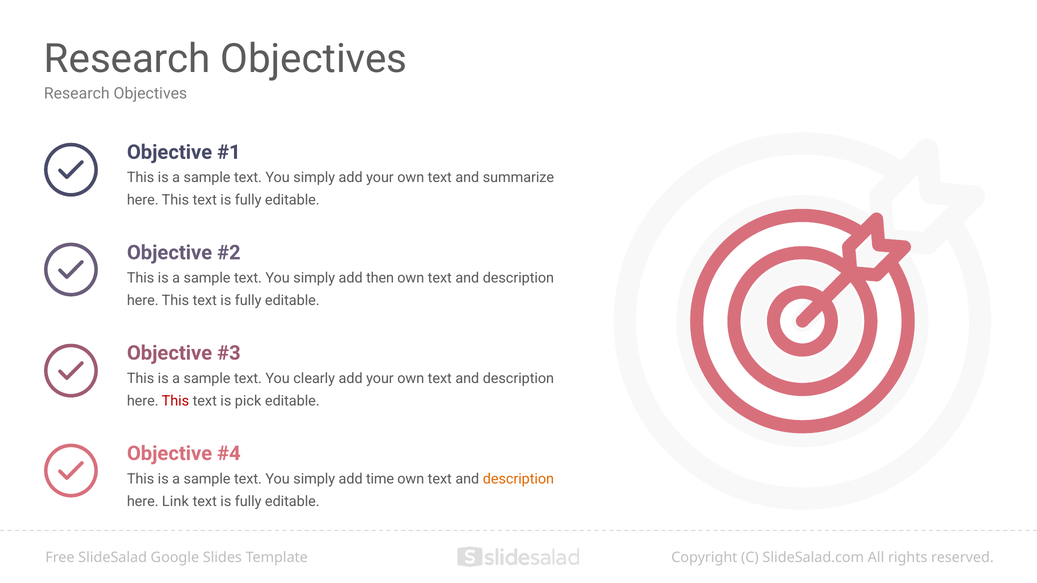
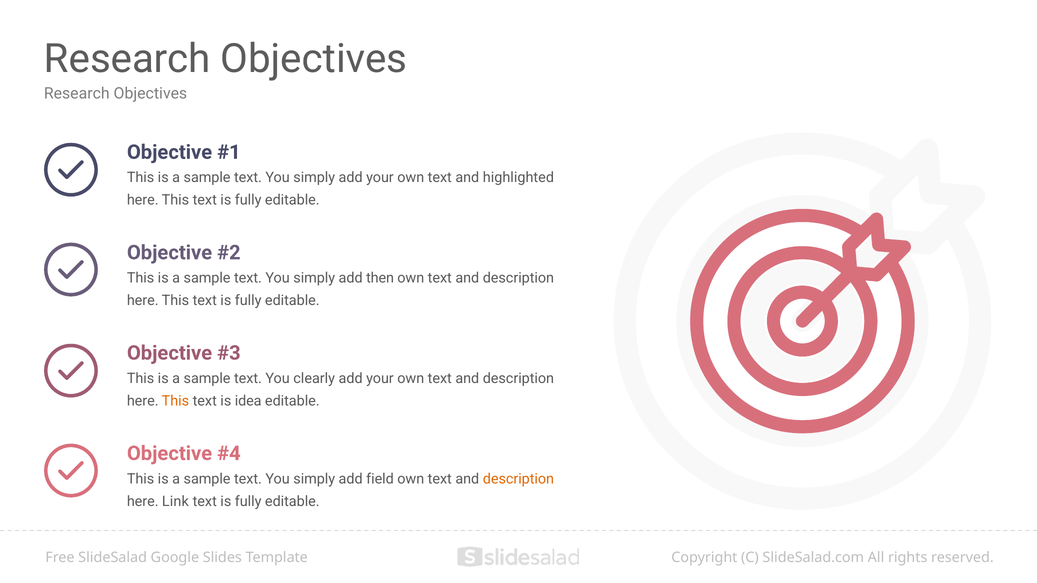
summarize: summarize -> highlighted
This at (175, 401) colour: red -> orange
pick: pick -> idea
time: time -> field
